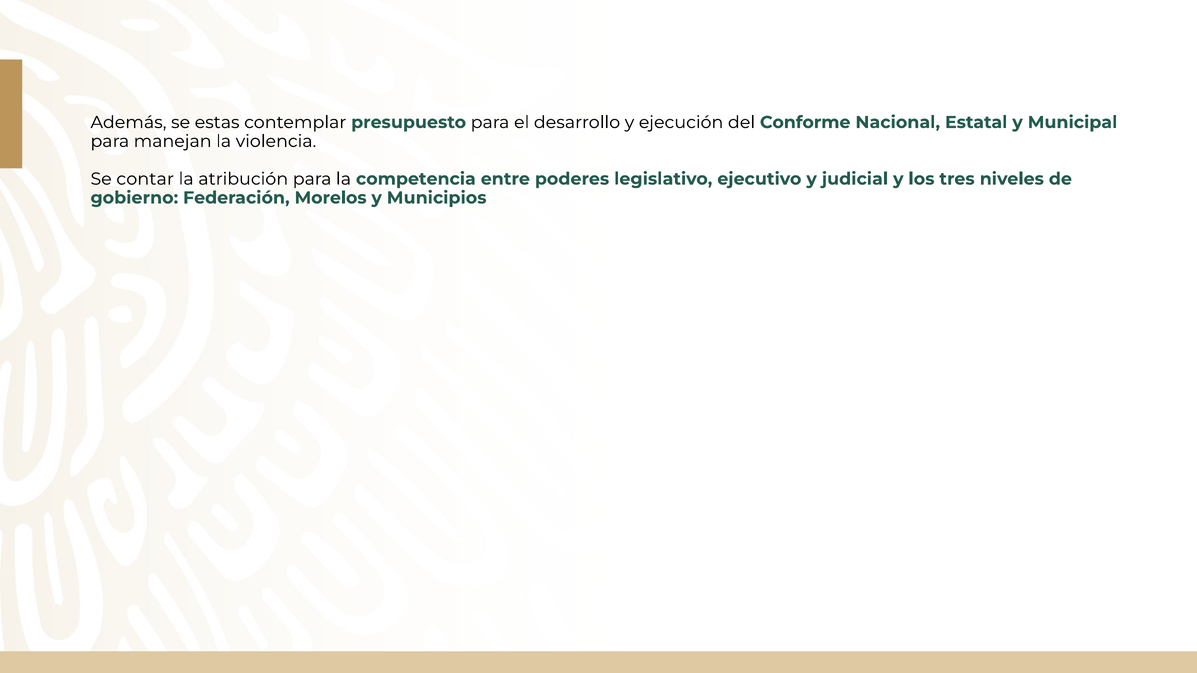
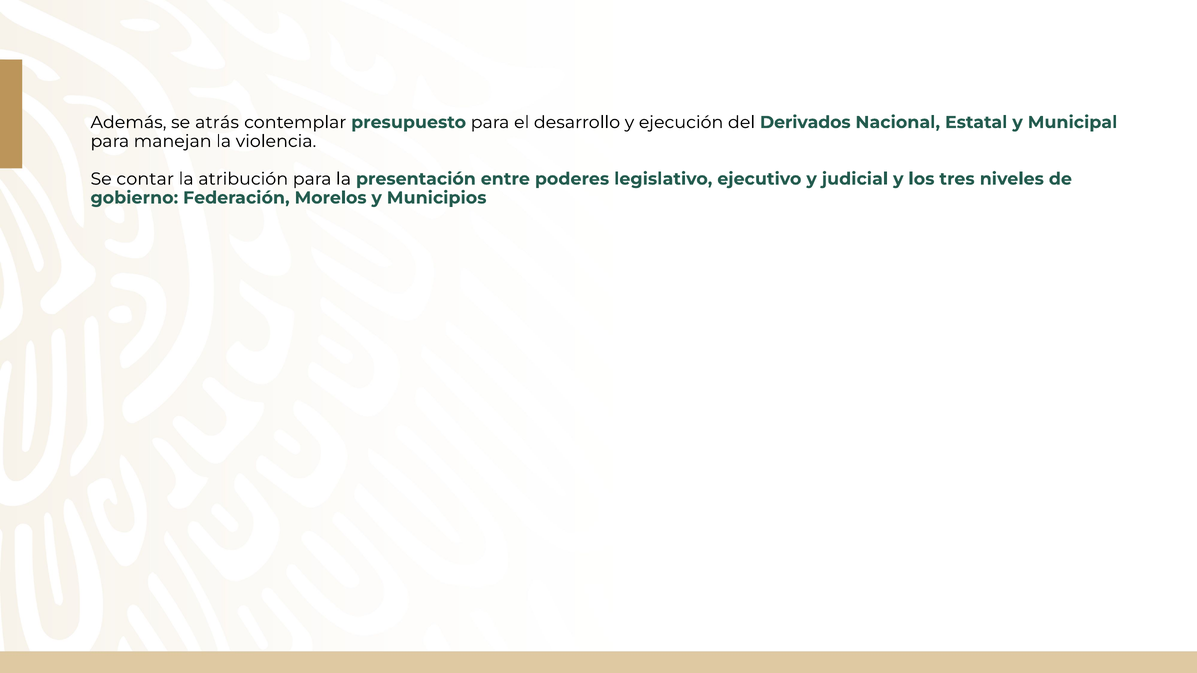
estas: estas -> atrás
Conforme: Conforme -> Derivados
competencia: competencia -> presentación
